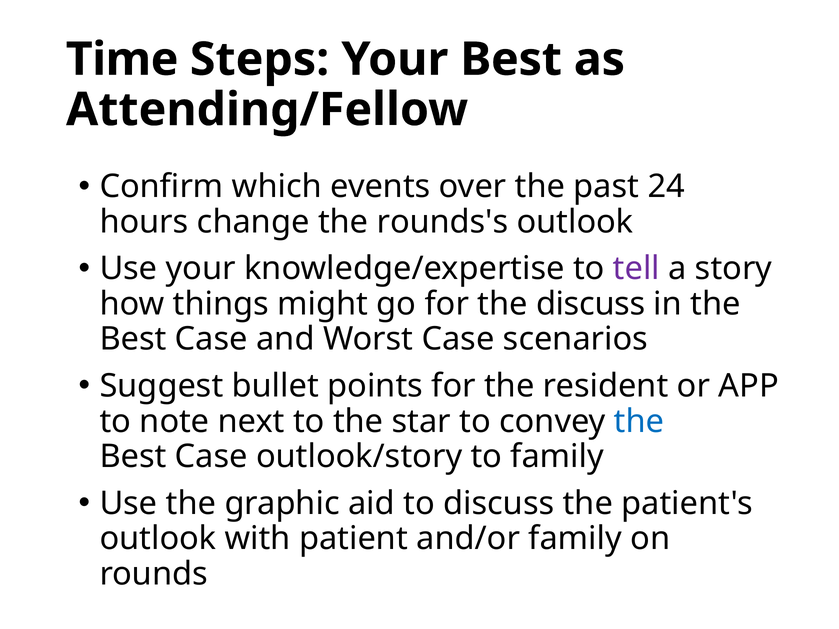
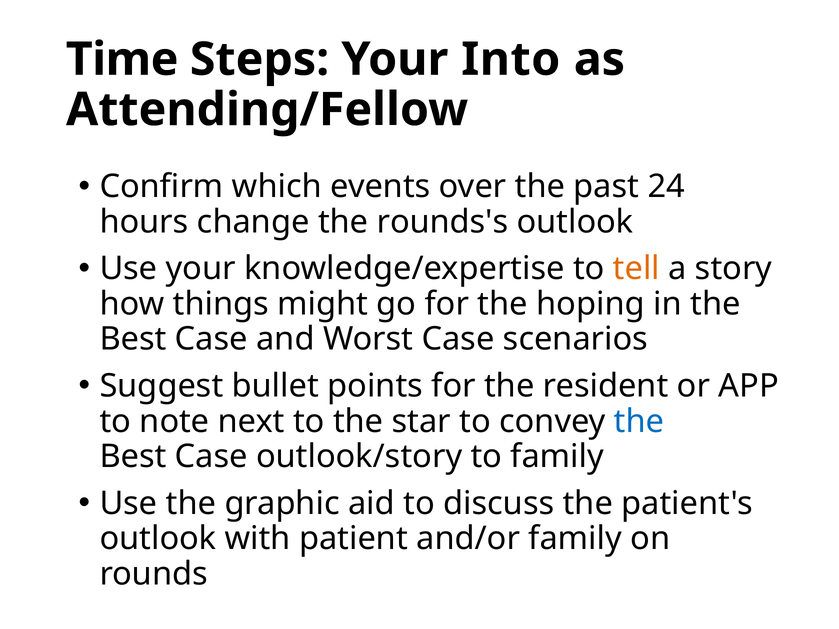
Your Best: Best -> Into
tell colour: purple -> orange
the discuss: discuss -> hoping
